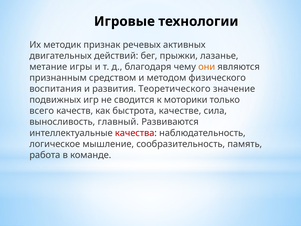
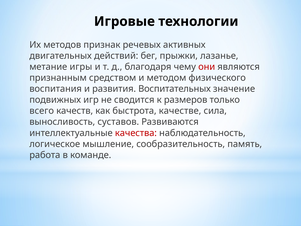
методик: методик -> методов
они colour: orange -> red
Теоретического: Теоретического -> Воспитательных
моторики: моторики -> размеров
главный: главный -> суставов
